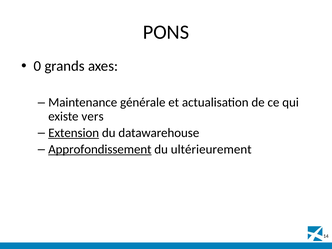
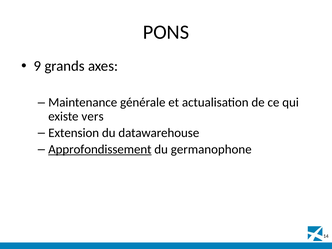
0: 0 -> 9
Extension underline: present -> none
ultérieurement: ultérieurement -> germanophone
